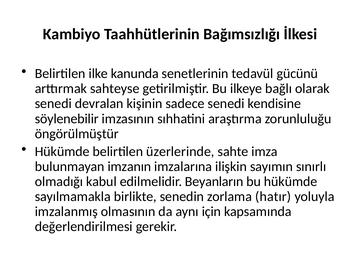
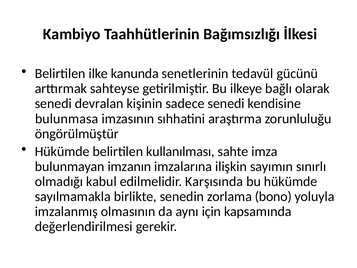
söylenebilir: söylenebilir -> bulunmasa
üzerlerinde: üzerlerinde -> kullanılması
Beyanların: Beyanların -> Karşısında
hatır: hatır -> bono
